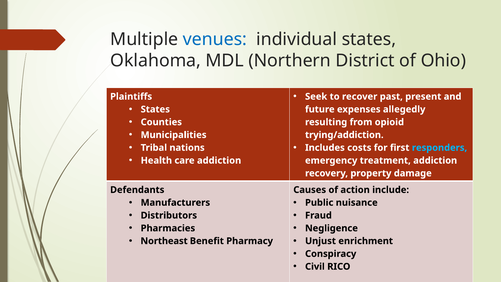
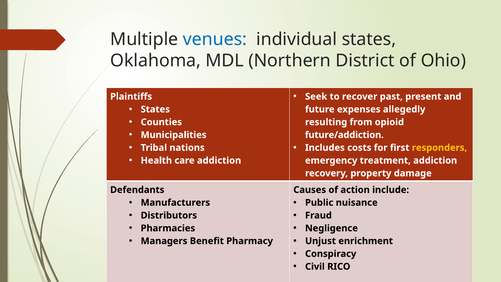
trying/addiction: trying/addiction -> future/addiction
responders colour: light blue -> yellow
Northeast: Northeast -> Managers
